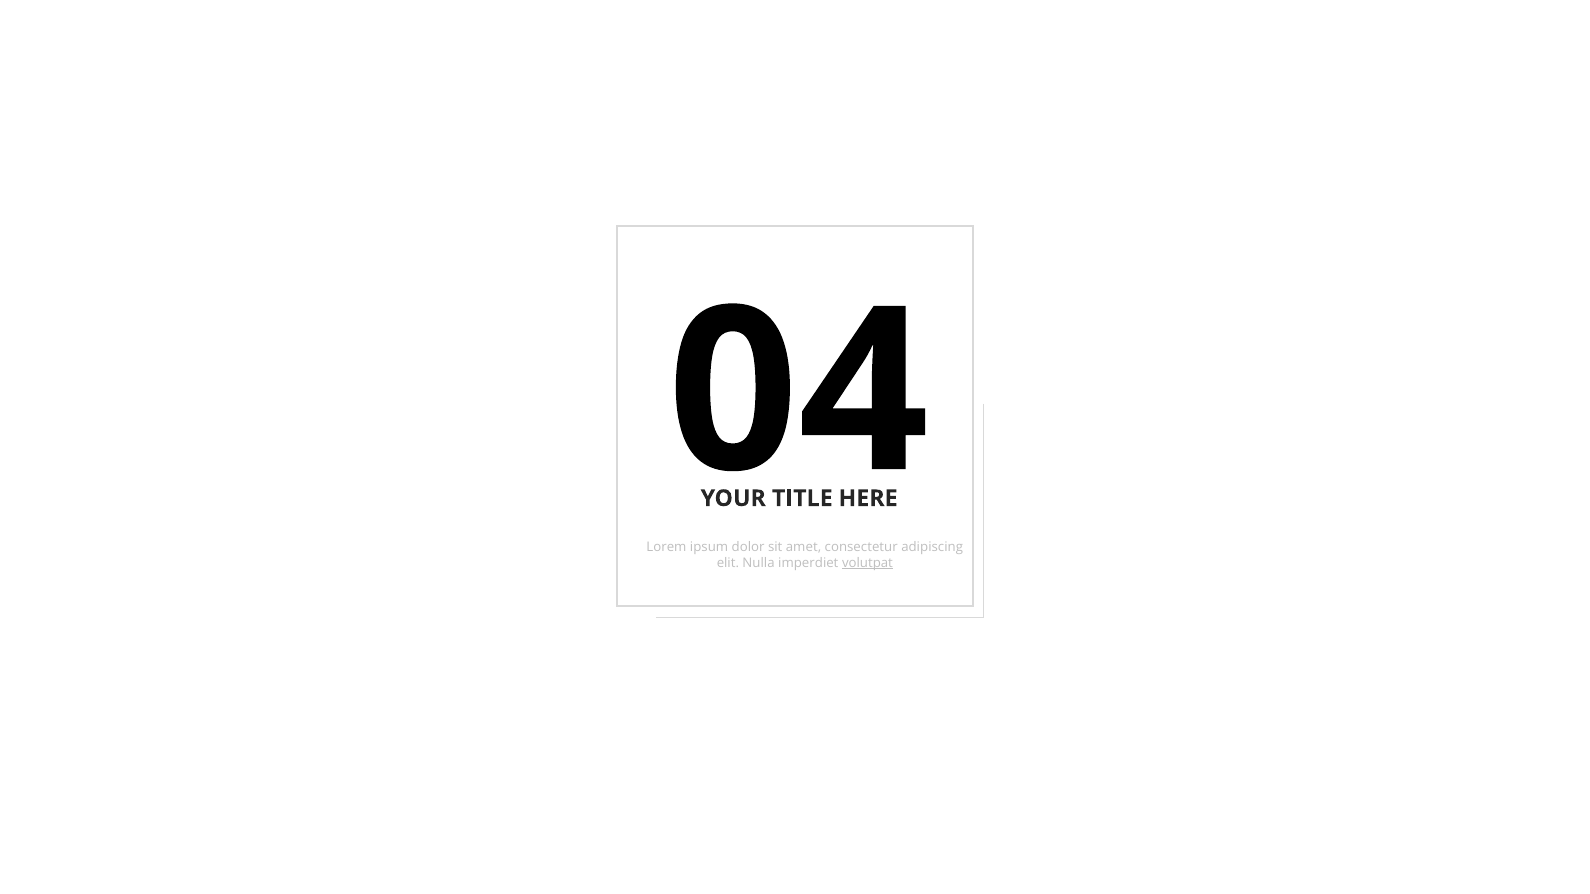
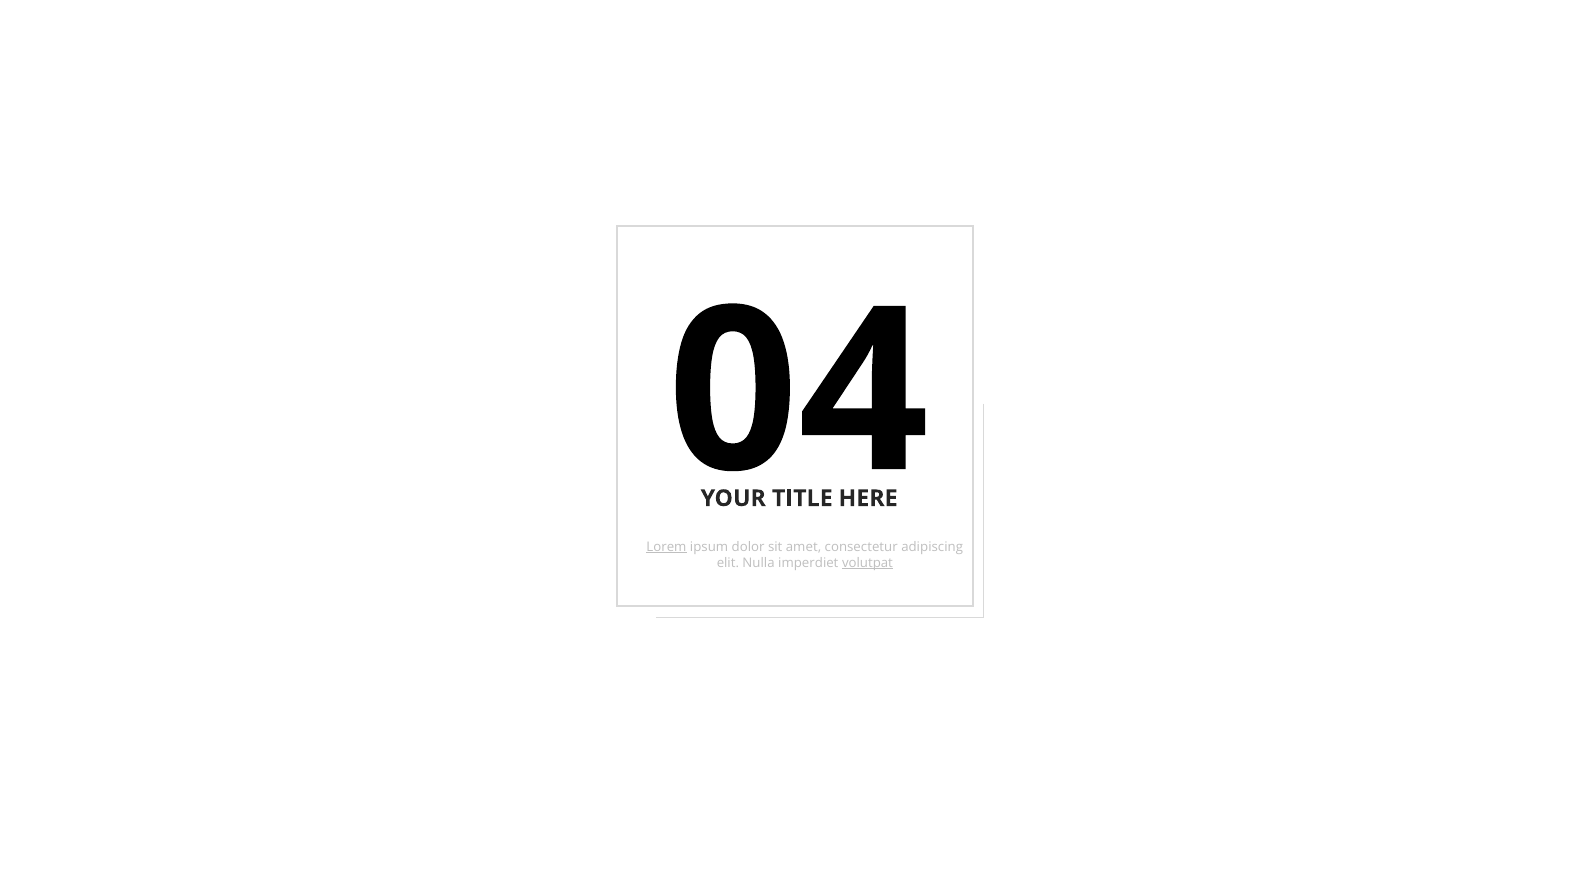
Lorem underline: none -> present
